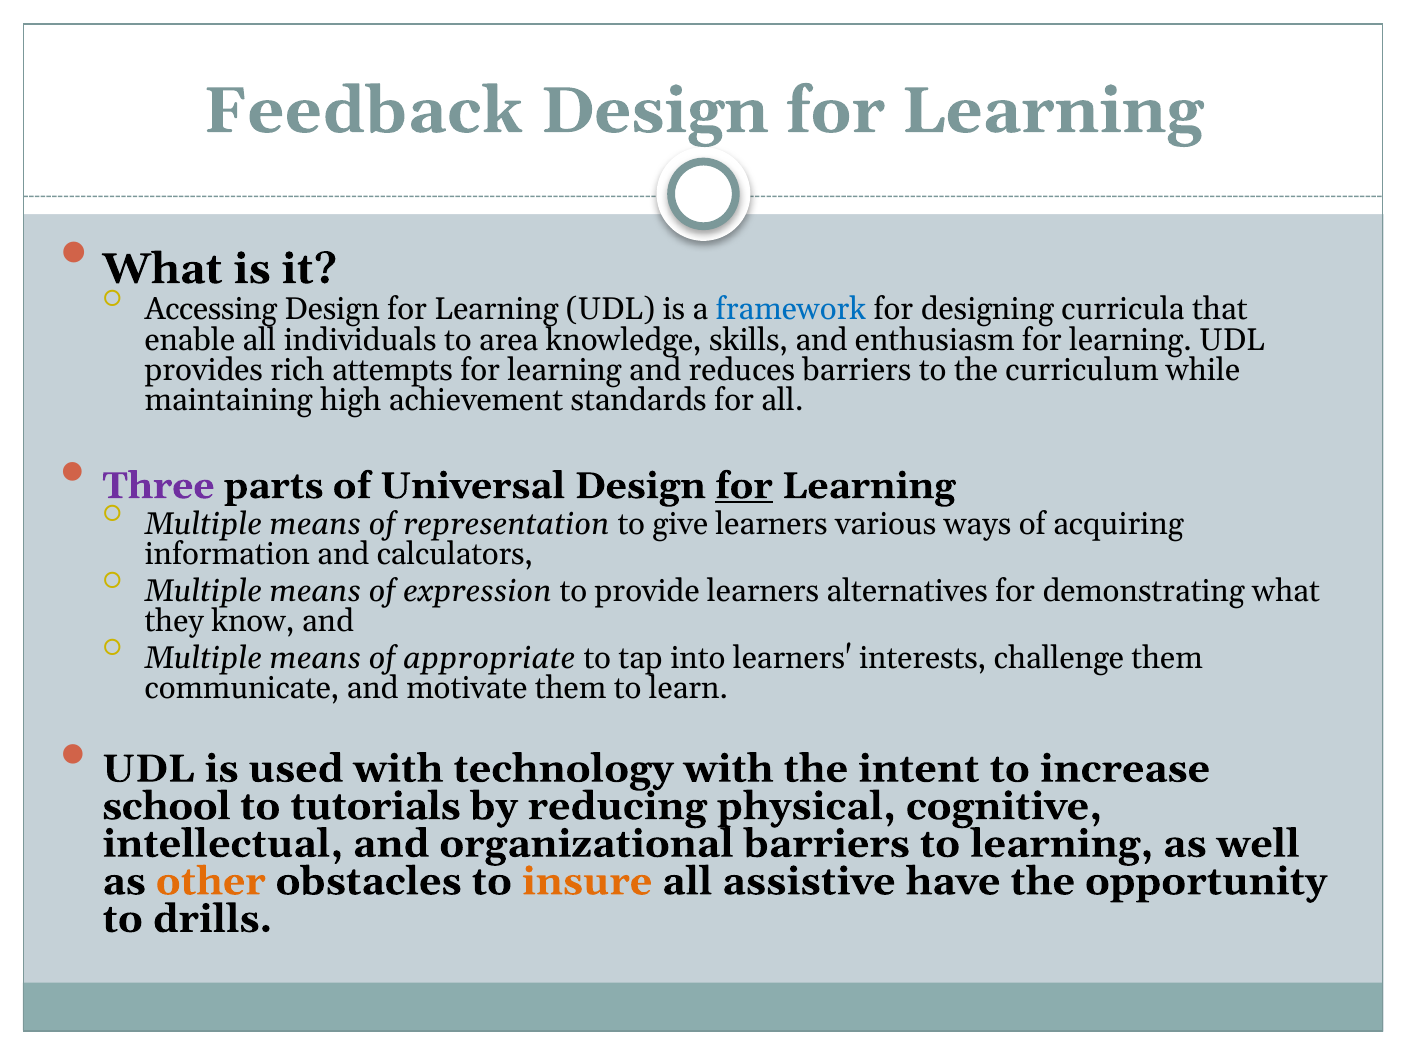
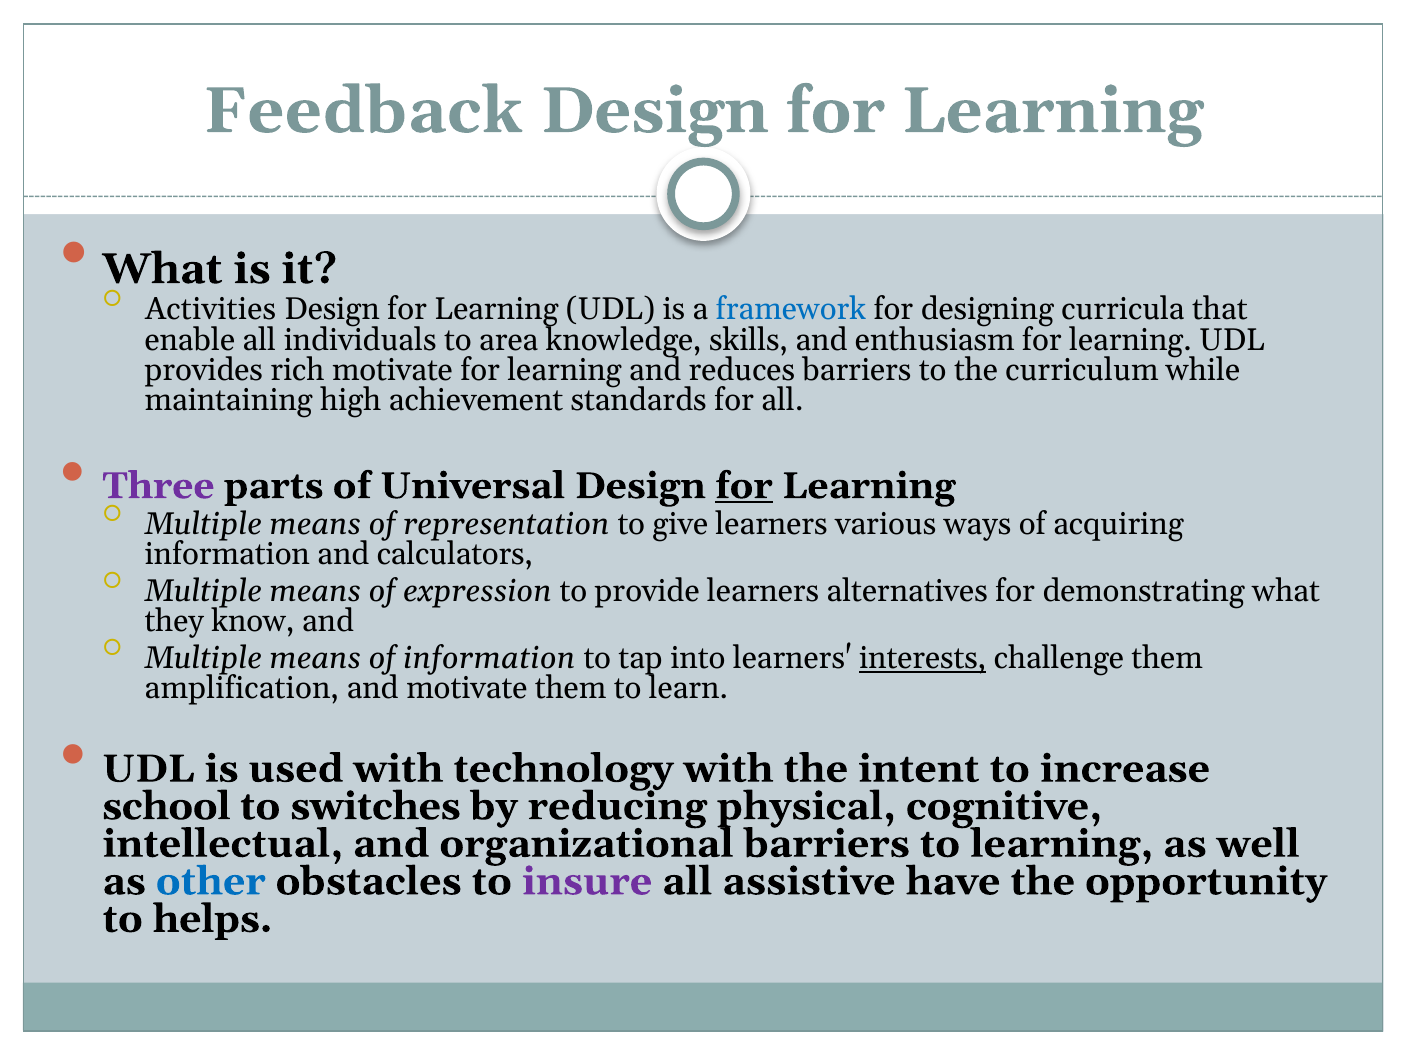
Accessing: Accessing -> Activities
rich attempts: attempts -> motivate
of appropriate: appropriate -> information
interests underline: none -> present
communicate: communicate -> amplification
tutorials: tutorials -> switches
other colour: orange -> blue
insure colour: orange -> purple
drills: drills -> helps
